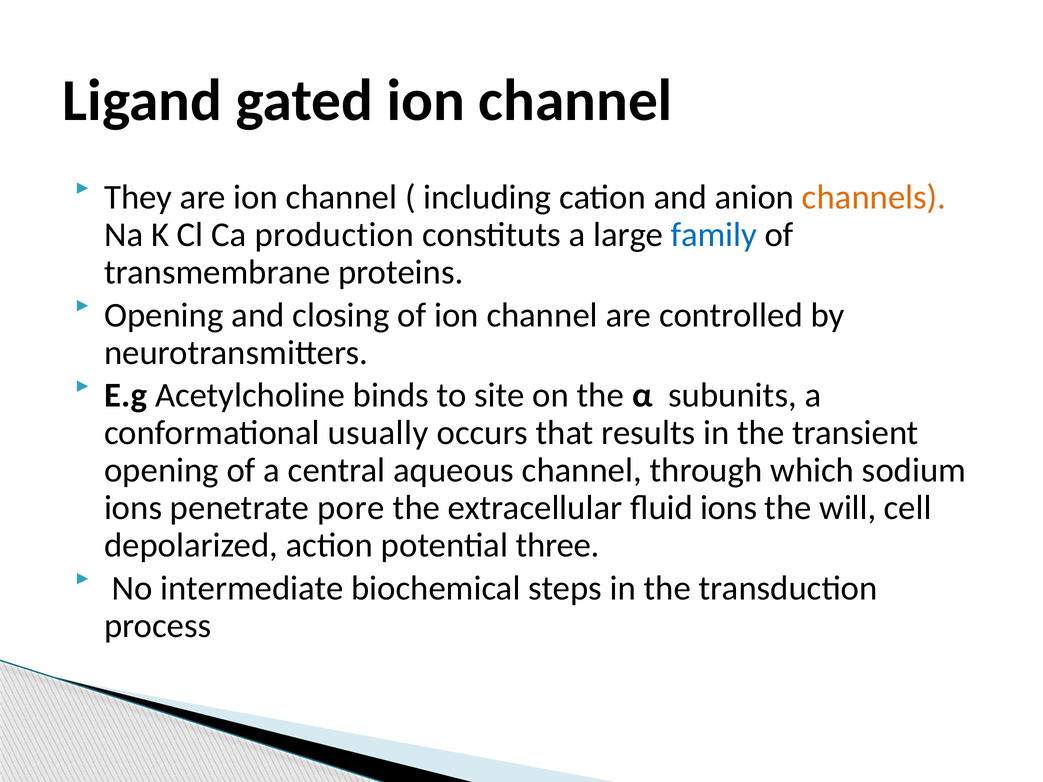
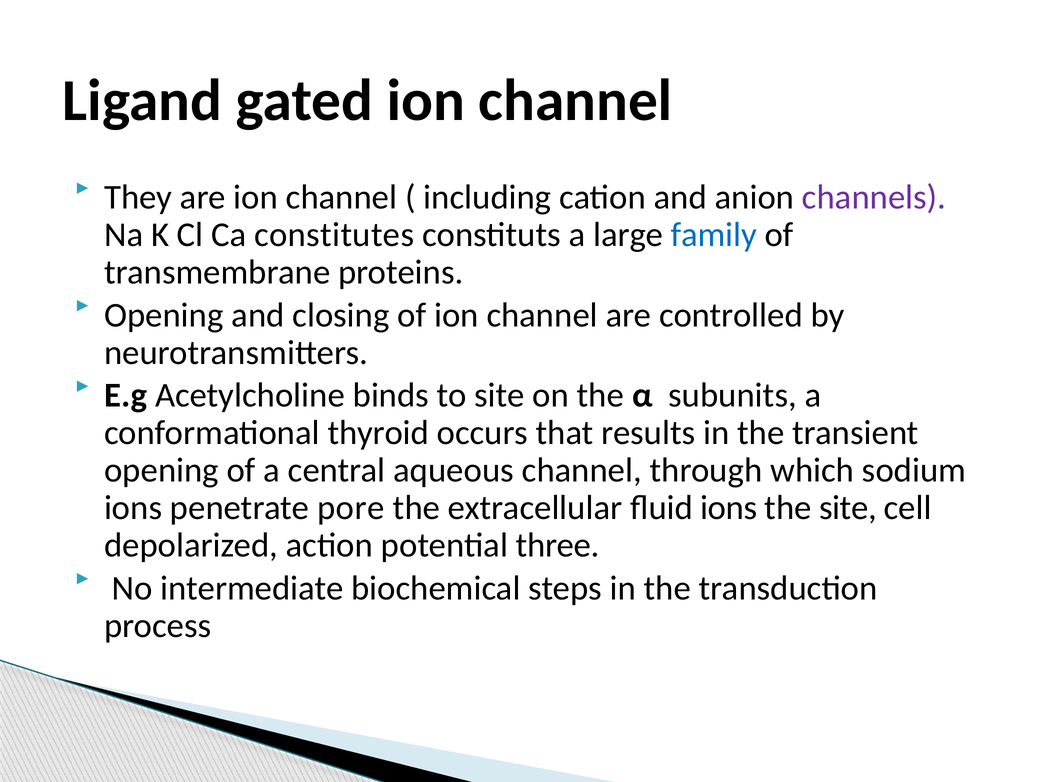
channels colour: orange -> purple
production: production -> constitutes
usually: usually -> thyroid
the will: will -> site
